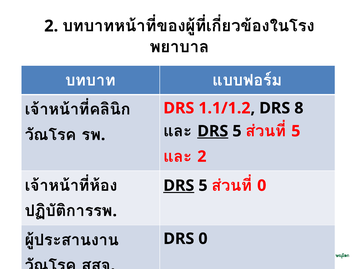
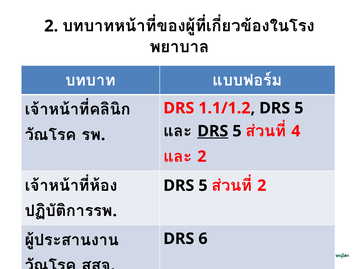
1.1/1.2 DRS 8: 8 -> 5
5 at (296, 131): 5 -> 4
DRS at (179, 186) underline: present -> none
0 at (262, 186): 0 -> 2
DRS 0: 0 -> 6
